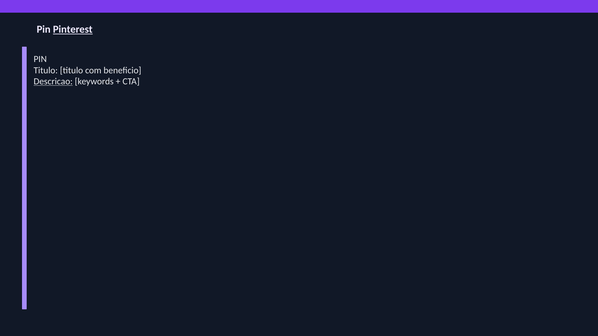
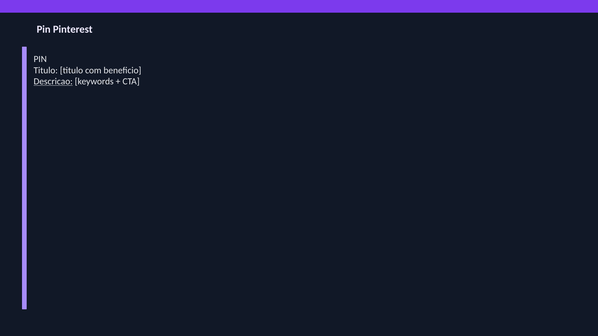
Pinterest underline: present -> none
